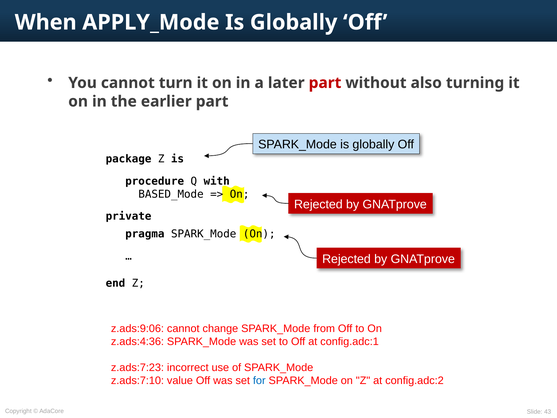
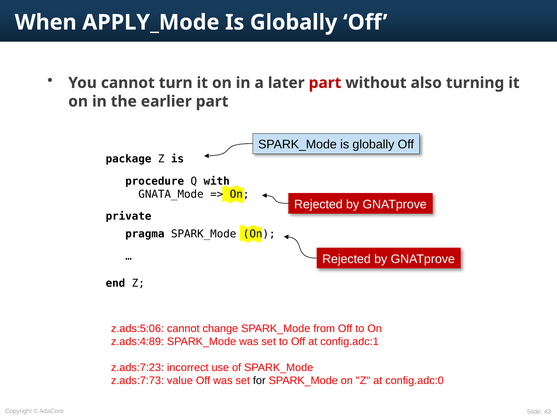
BASED_Mode: BASED_Mode -> GNATA_Mode
z.ads:9:06: z.ads:9:06 -> z.ads:5:06
z.ads:4:36: z.ads:4:36 -> z.ads:4:89
z.ads:7:10: z.ads:7:10 -> z.ads:7:73
for colour: blue -> black
config.adc:2: config.adc:2 -> config.adc:0
